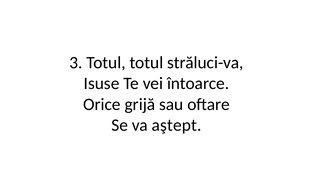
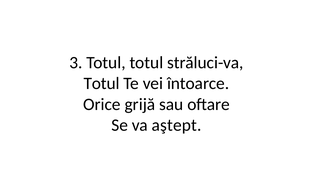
Isuse at (102, 84): Isuse -> Totul
